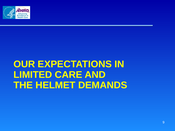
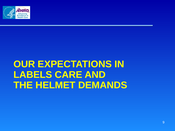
LIMITED: LIMITED -> LABELS
